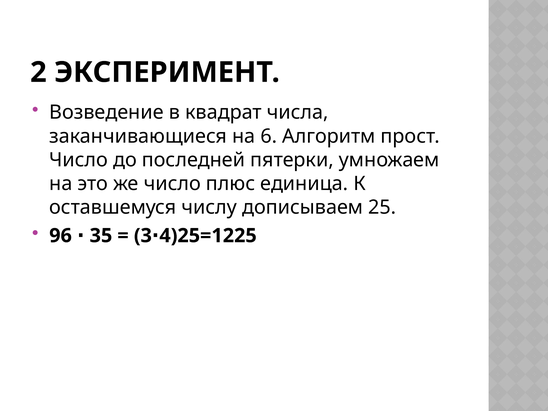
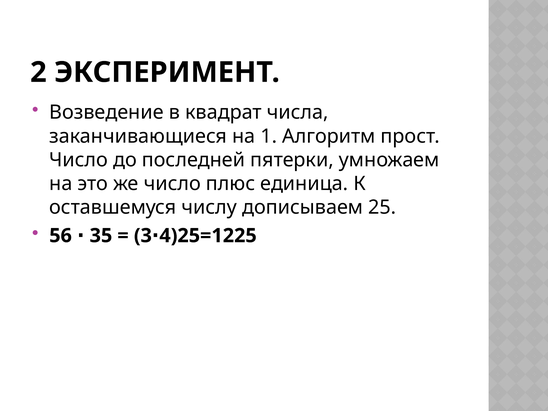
6: 6 -> 1
96: 96 -> 56
